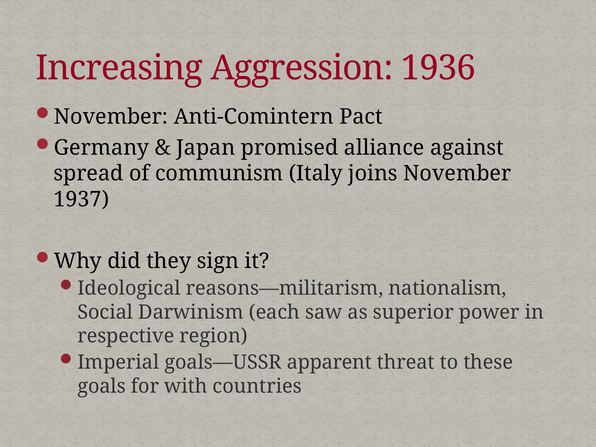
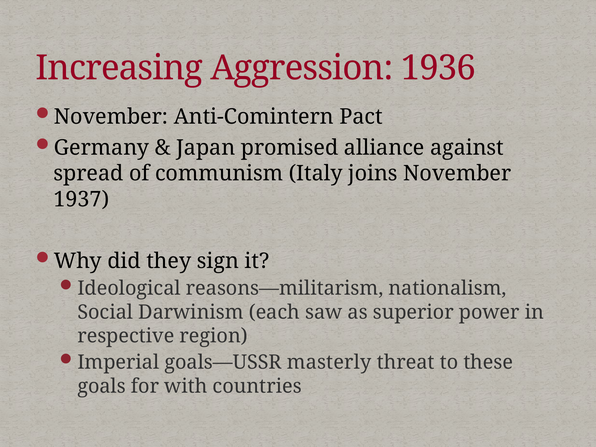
apparent: apparent -> masterly
